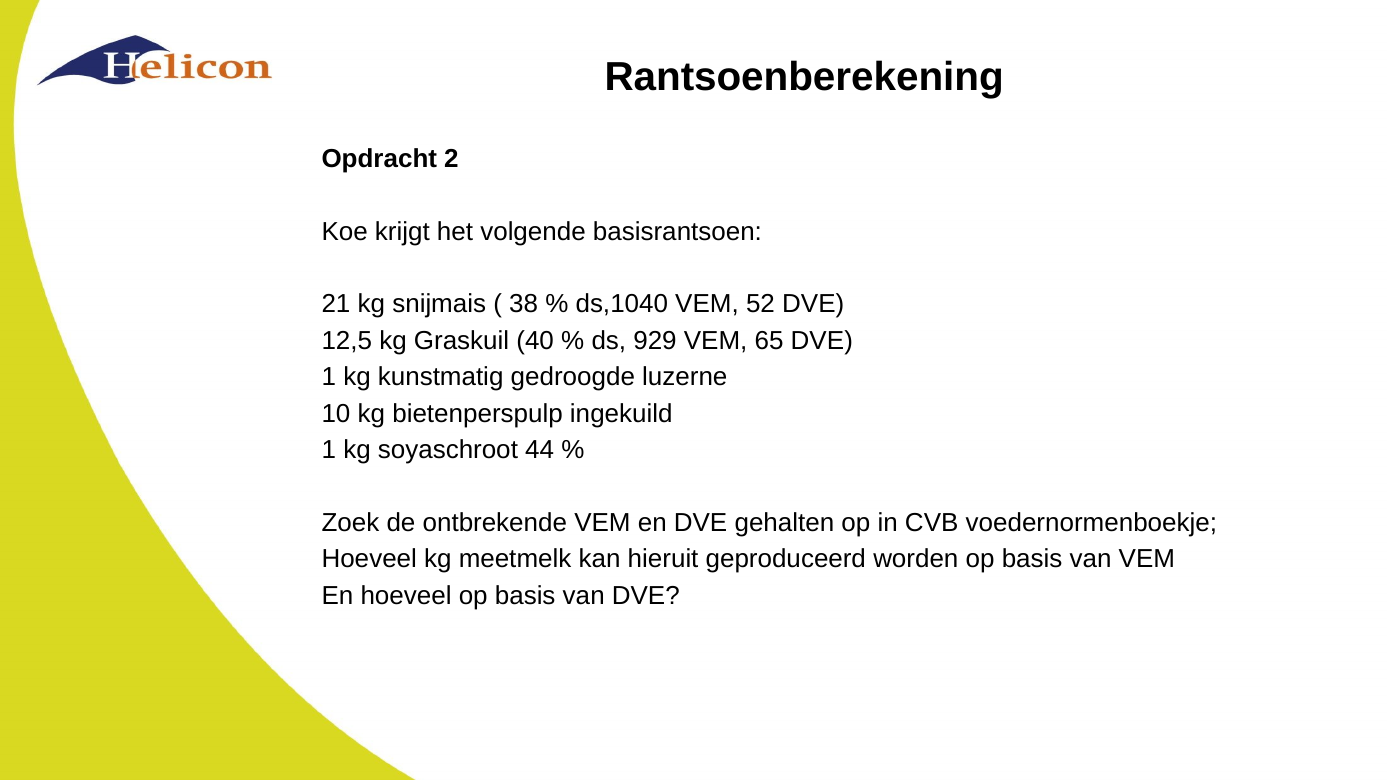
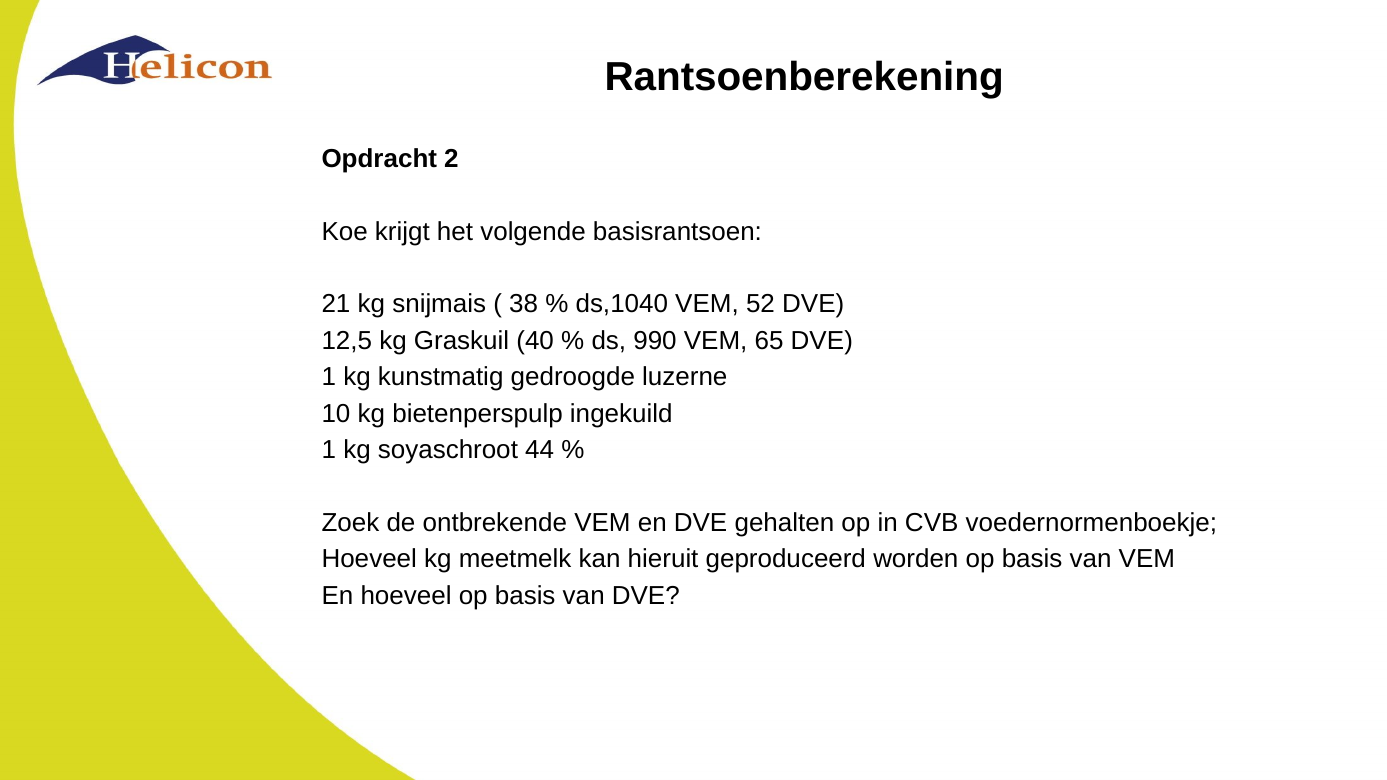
929: 929 -> 990
